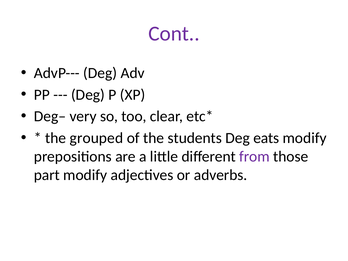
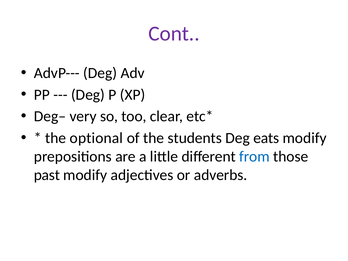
grouped: grouped -> optional
from colour: purple -> blue
part: part -> past
